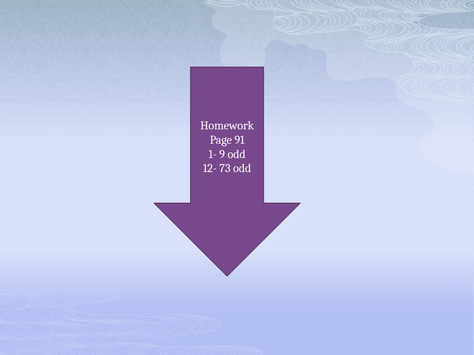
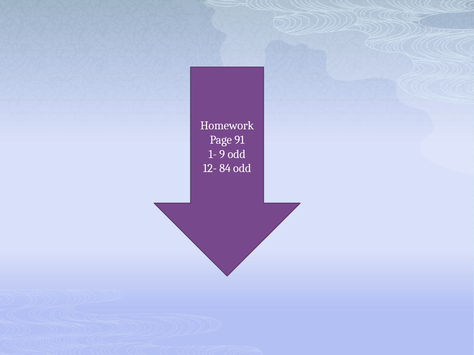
73: 73 -> 84
